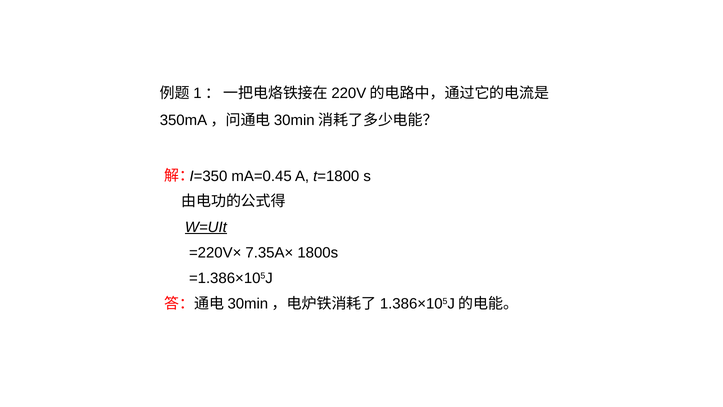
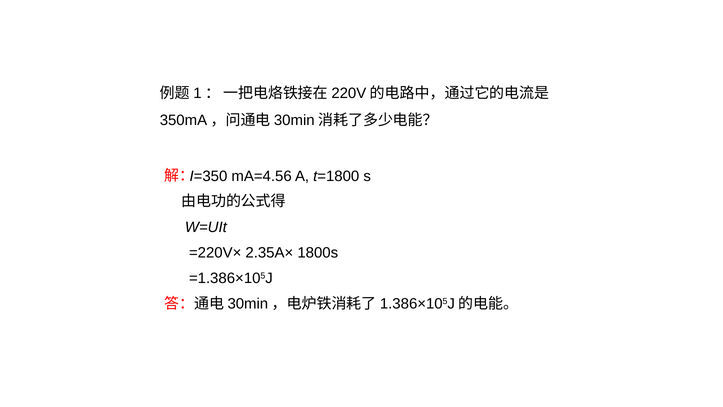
mA=0.45: mA=0.45 -> mA=4.56
W=UIt underline: present -> none
7.35A×: 7.35A× -> 2.35A×
